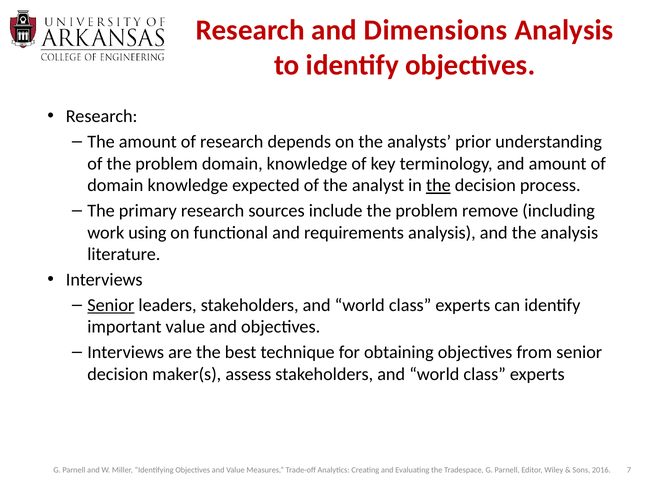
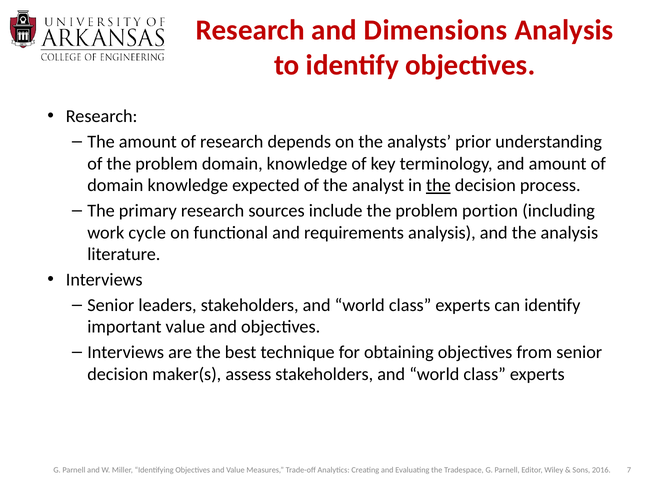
remove: remove -> portion
using: using -> cycle
Senior at (111, 306) underline: present -> none
